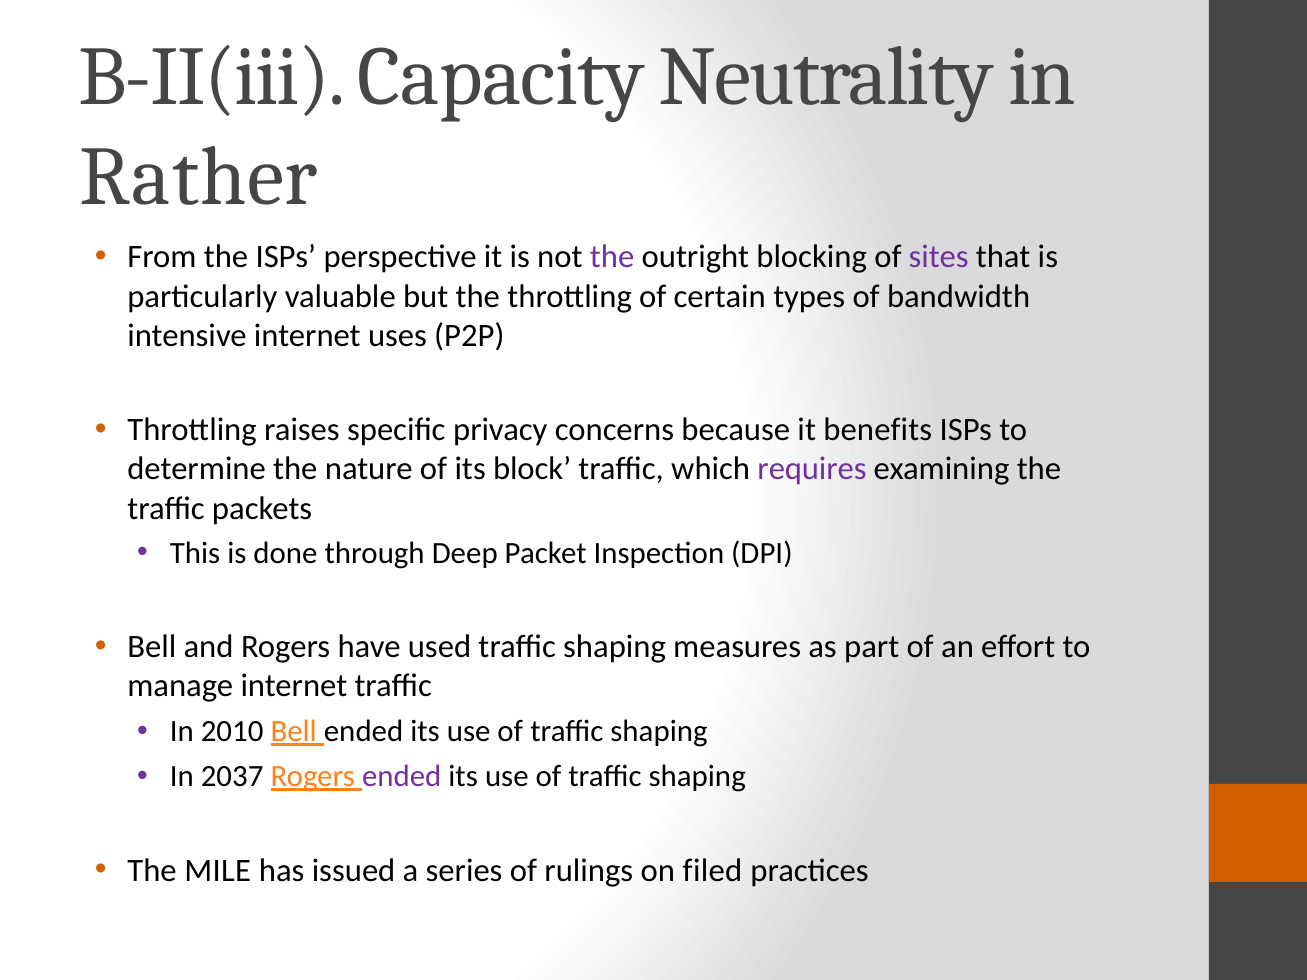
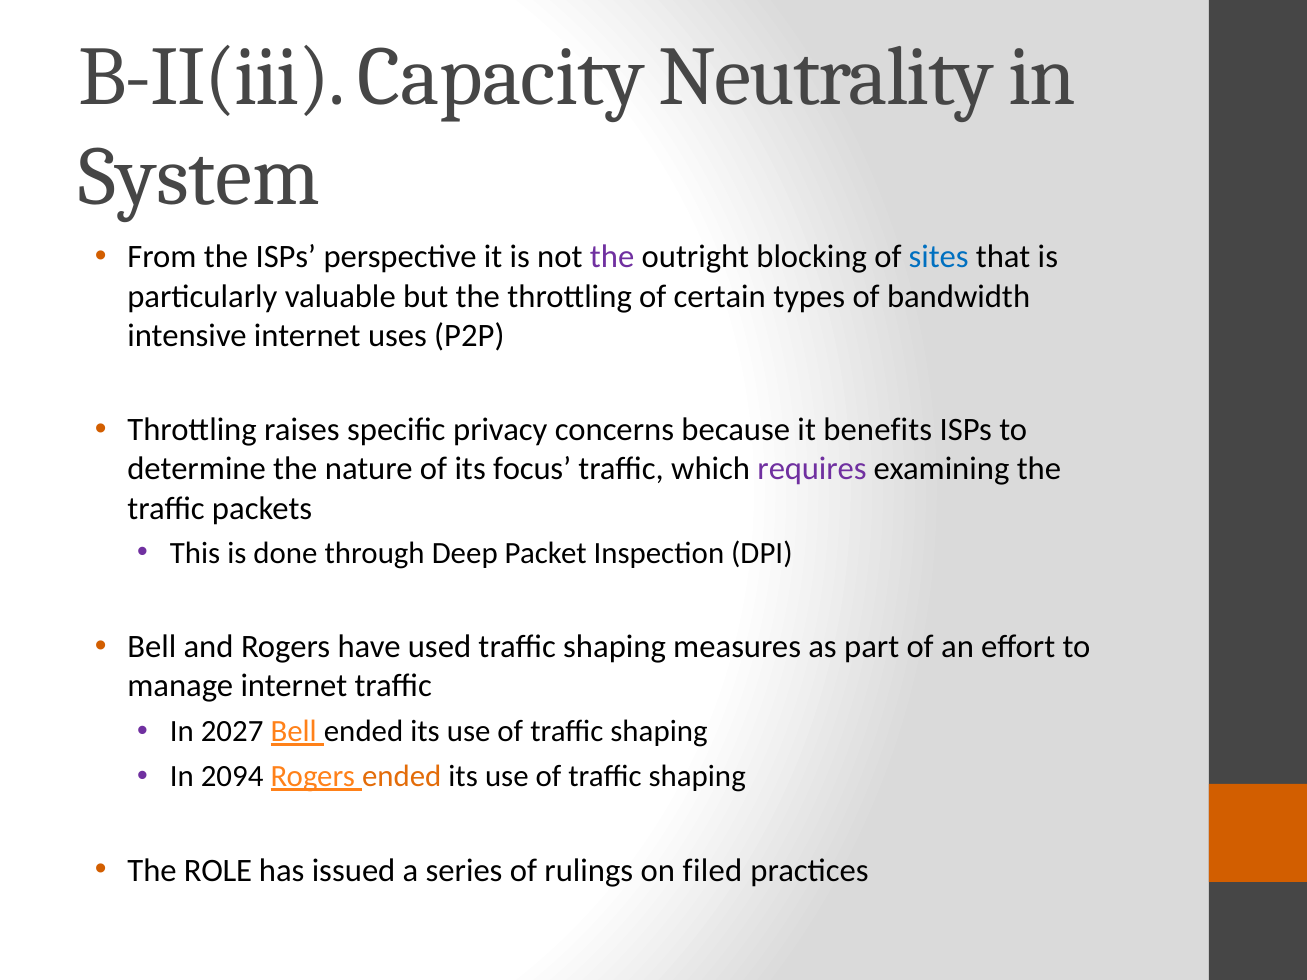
Rather: Rather -> System
sites colour: purple -> blue
block: block -> focus
2010: 2010 -> 2027
2037: 2037 -> 2094
ended at (402, 776) colour: purple -> orange
MILE: MILE -> ROLE
